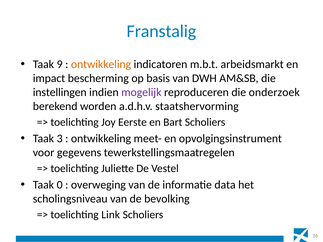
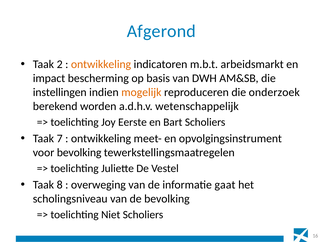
Franstalig: Franstalig -> Afgerond
9: 9 -> 2
mogelijk colour: purple -> orange
staatshervorming: staatshervorming -> wetenschappelijk
3: 3 -> 7
voor gegevens: gegevens -> bevolking
0: 0 -> 8
data: data -> gaat
Link: Link -> Niet
